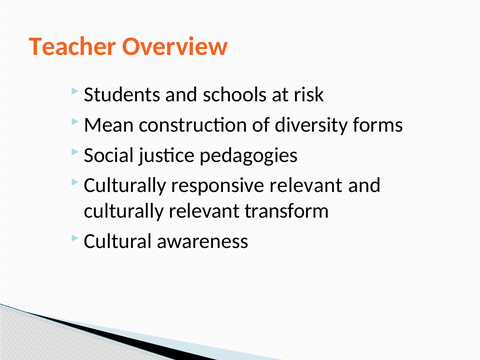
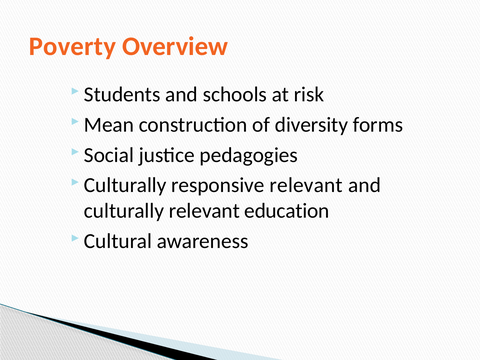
Teacher: Teacher -> Poverty
transform: transform -> education
